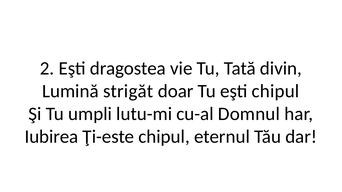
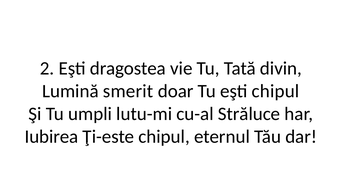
strigăt: strigăt -> smerit
Domnul: Domnul -> Străluce
